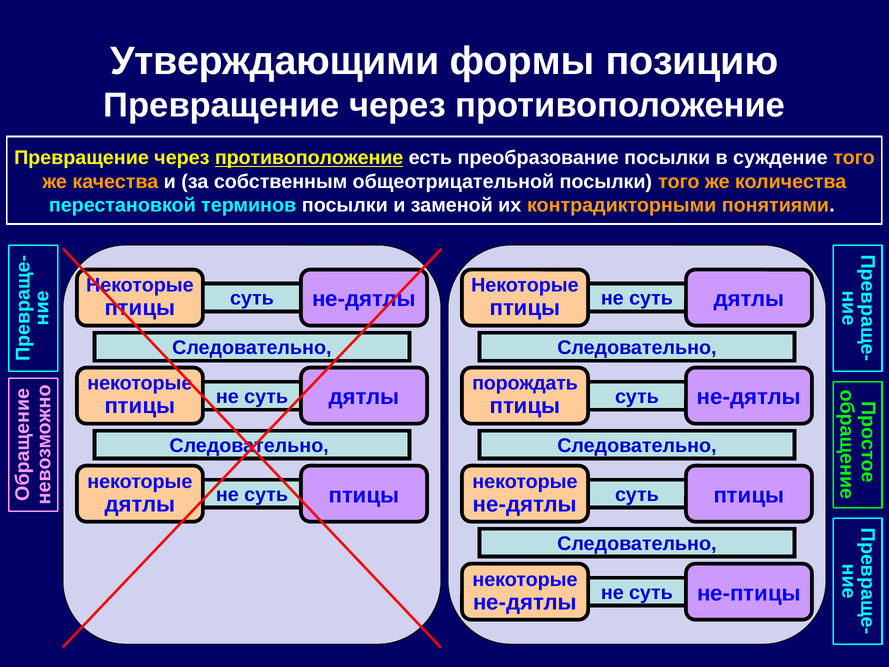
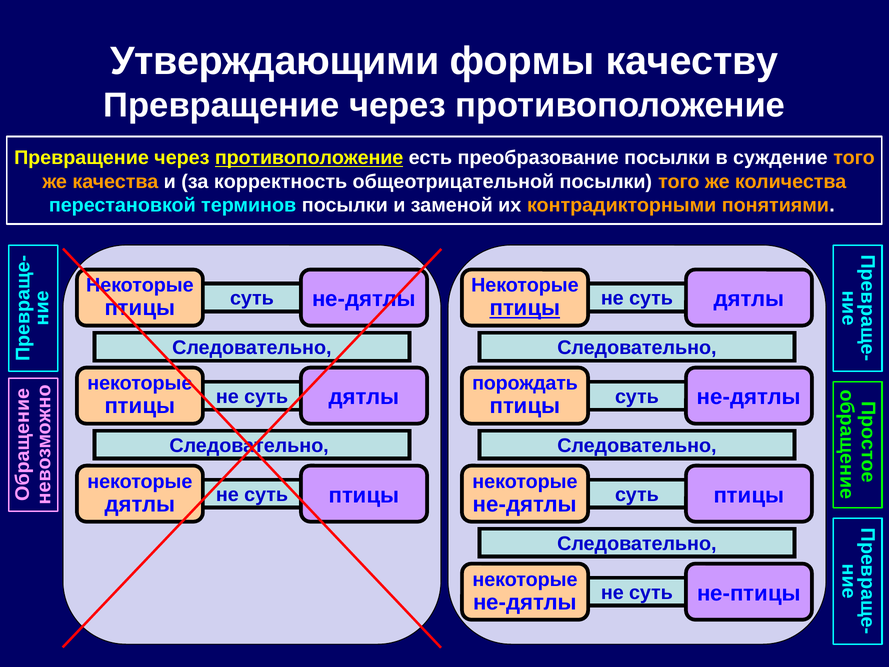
позицию: позицию -> качеству
собственным: собственным -> корректность
птицы at (525, 308) underline: none -> present
